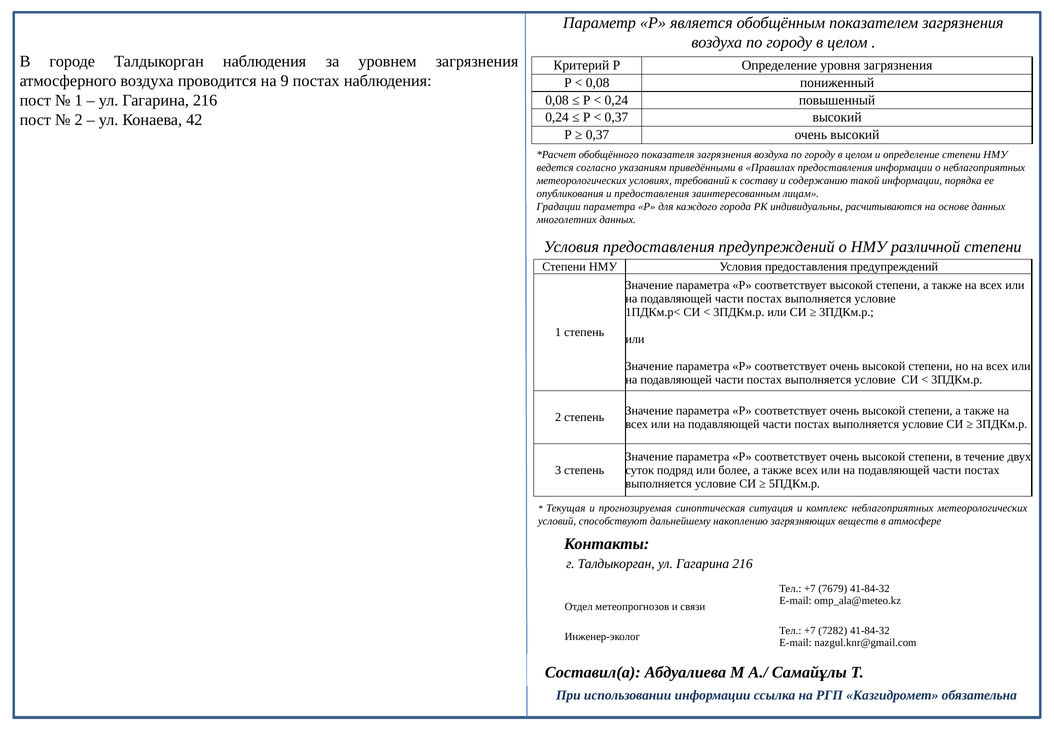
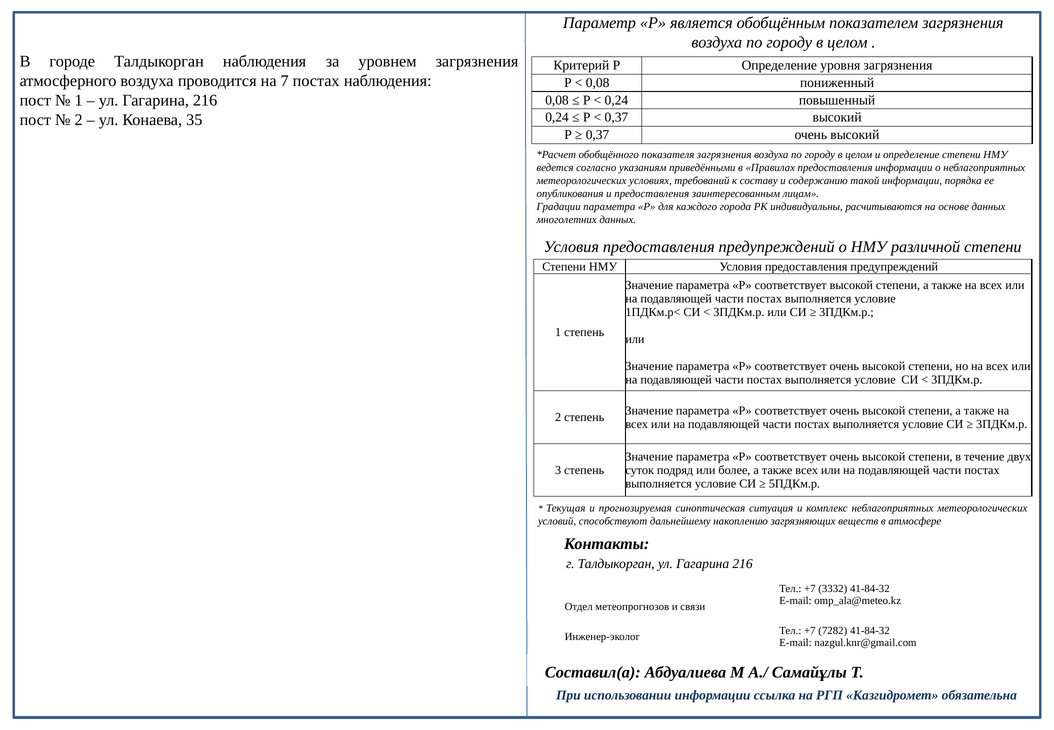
9: 9 -> 7
42: 42 -> 35
7679: 7679 -> 3332
